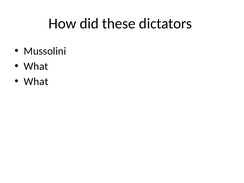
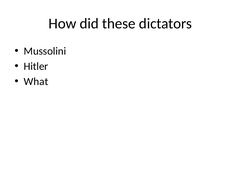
What at (36, 66): What -> Hitler
